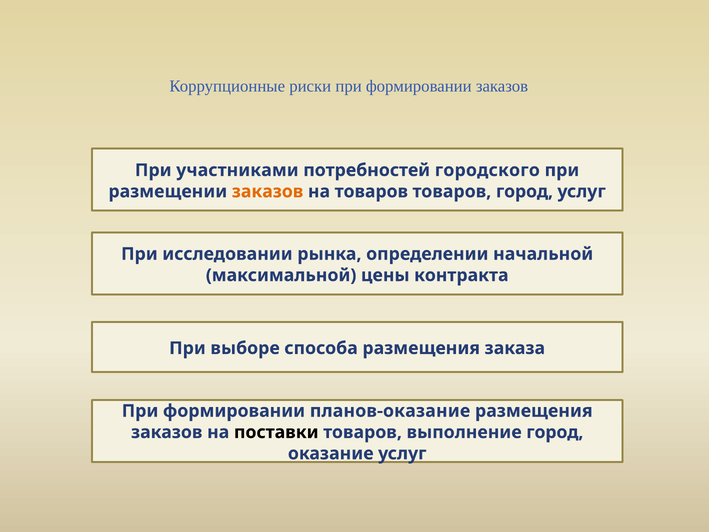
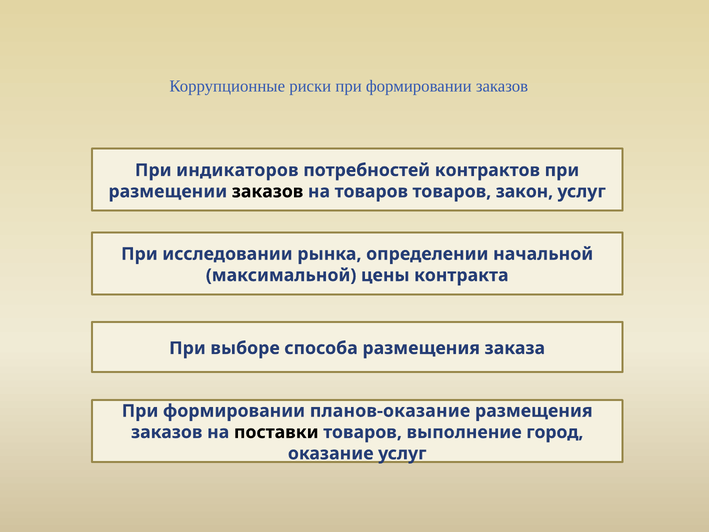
участниками: участниками -> индикаторов
городского: городского -> контрактов
заказов at (268, 191) colour: orange -> black
товаров город: город -> закон
